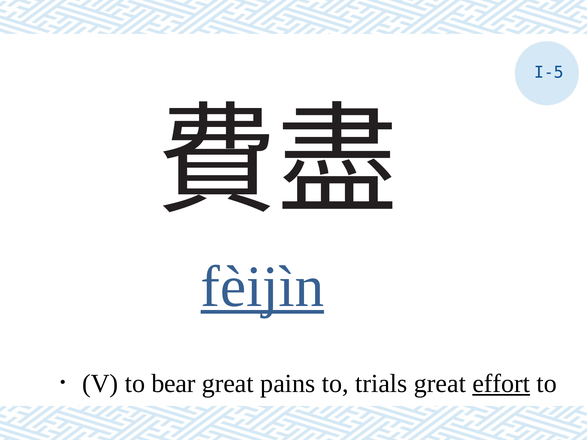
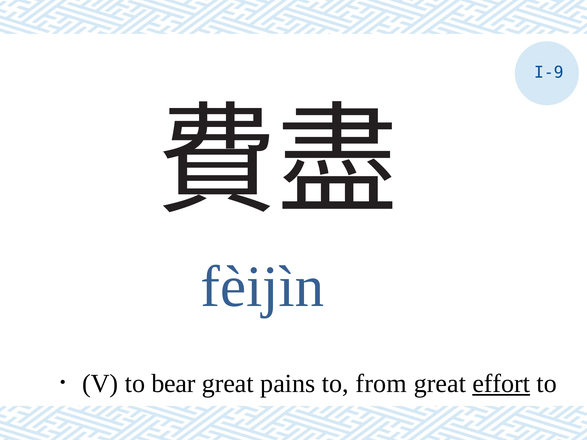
I-5: I-5 -> I-9
fèijìn underline: present -> none
trials: trials -> from
